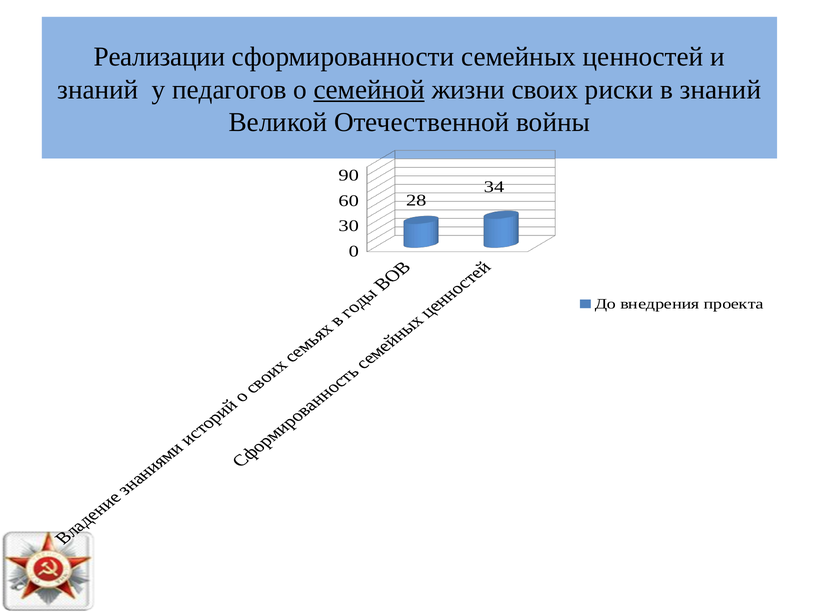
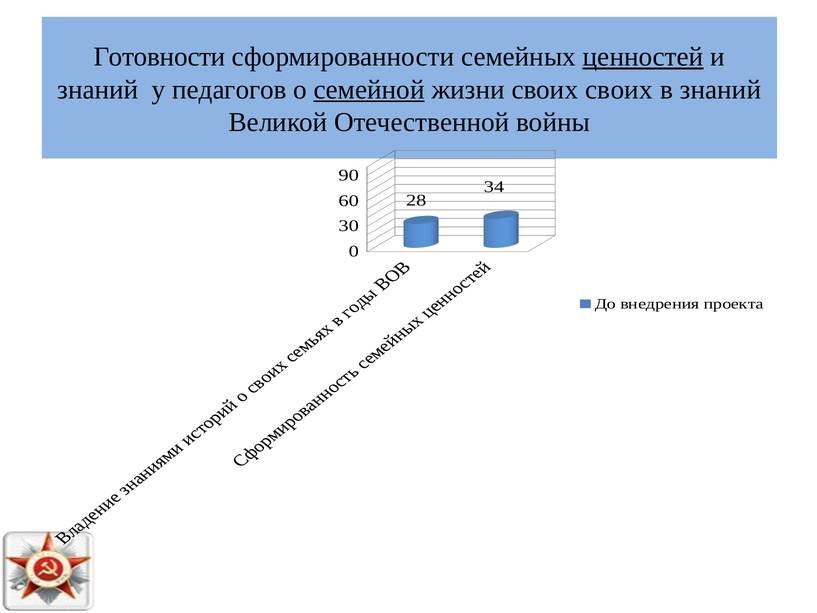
Реализации: Реализации -> Готовности
ценностей underline: none -> present
своих риски: риски -> своих
